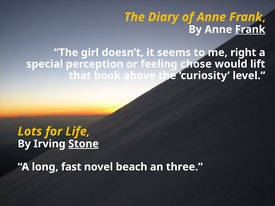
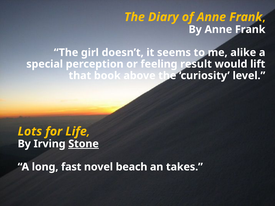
Frank at (250, 29) underline: present -> none
right: right -> alike
chose: chose -> result
three: three -> takes
